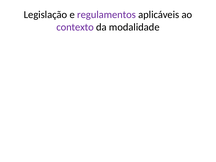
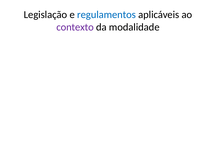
regulamentos colour: purple -> blue
